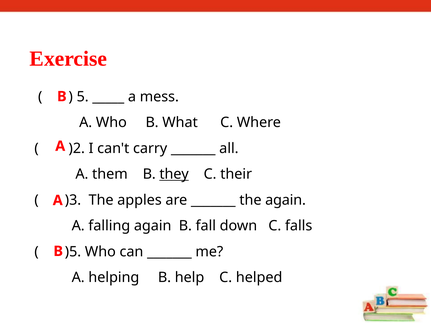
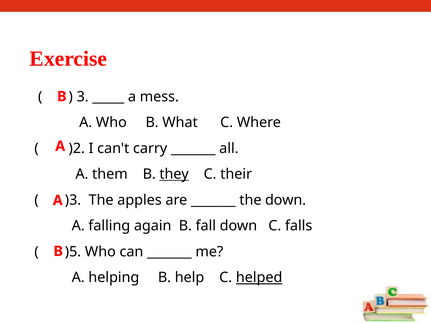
5: 5 -> 3
the again: again -> down
helped underline: none -> present
